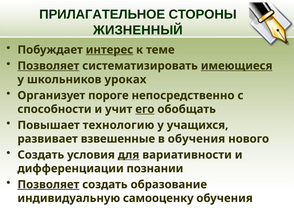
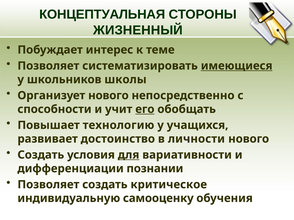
ПРИЛАГАТЕЛЬНОЕ: ПРИЛАГАТЕЛЬНОЕ -> КОНЦЕПТУАЛЬНАЯ
интерес underline: present -> none
Позволяет at (48, 66) underline: present -> none
уроках: уроках -> школы
Организует пороге: пороге -> нового
взвешенные: взвешенные -> достоинство
в обучения: обучения -> личности
Позволяет at (48, 185) underline: present -> none
образование: образование -> критическое
